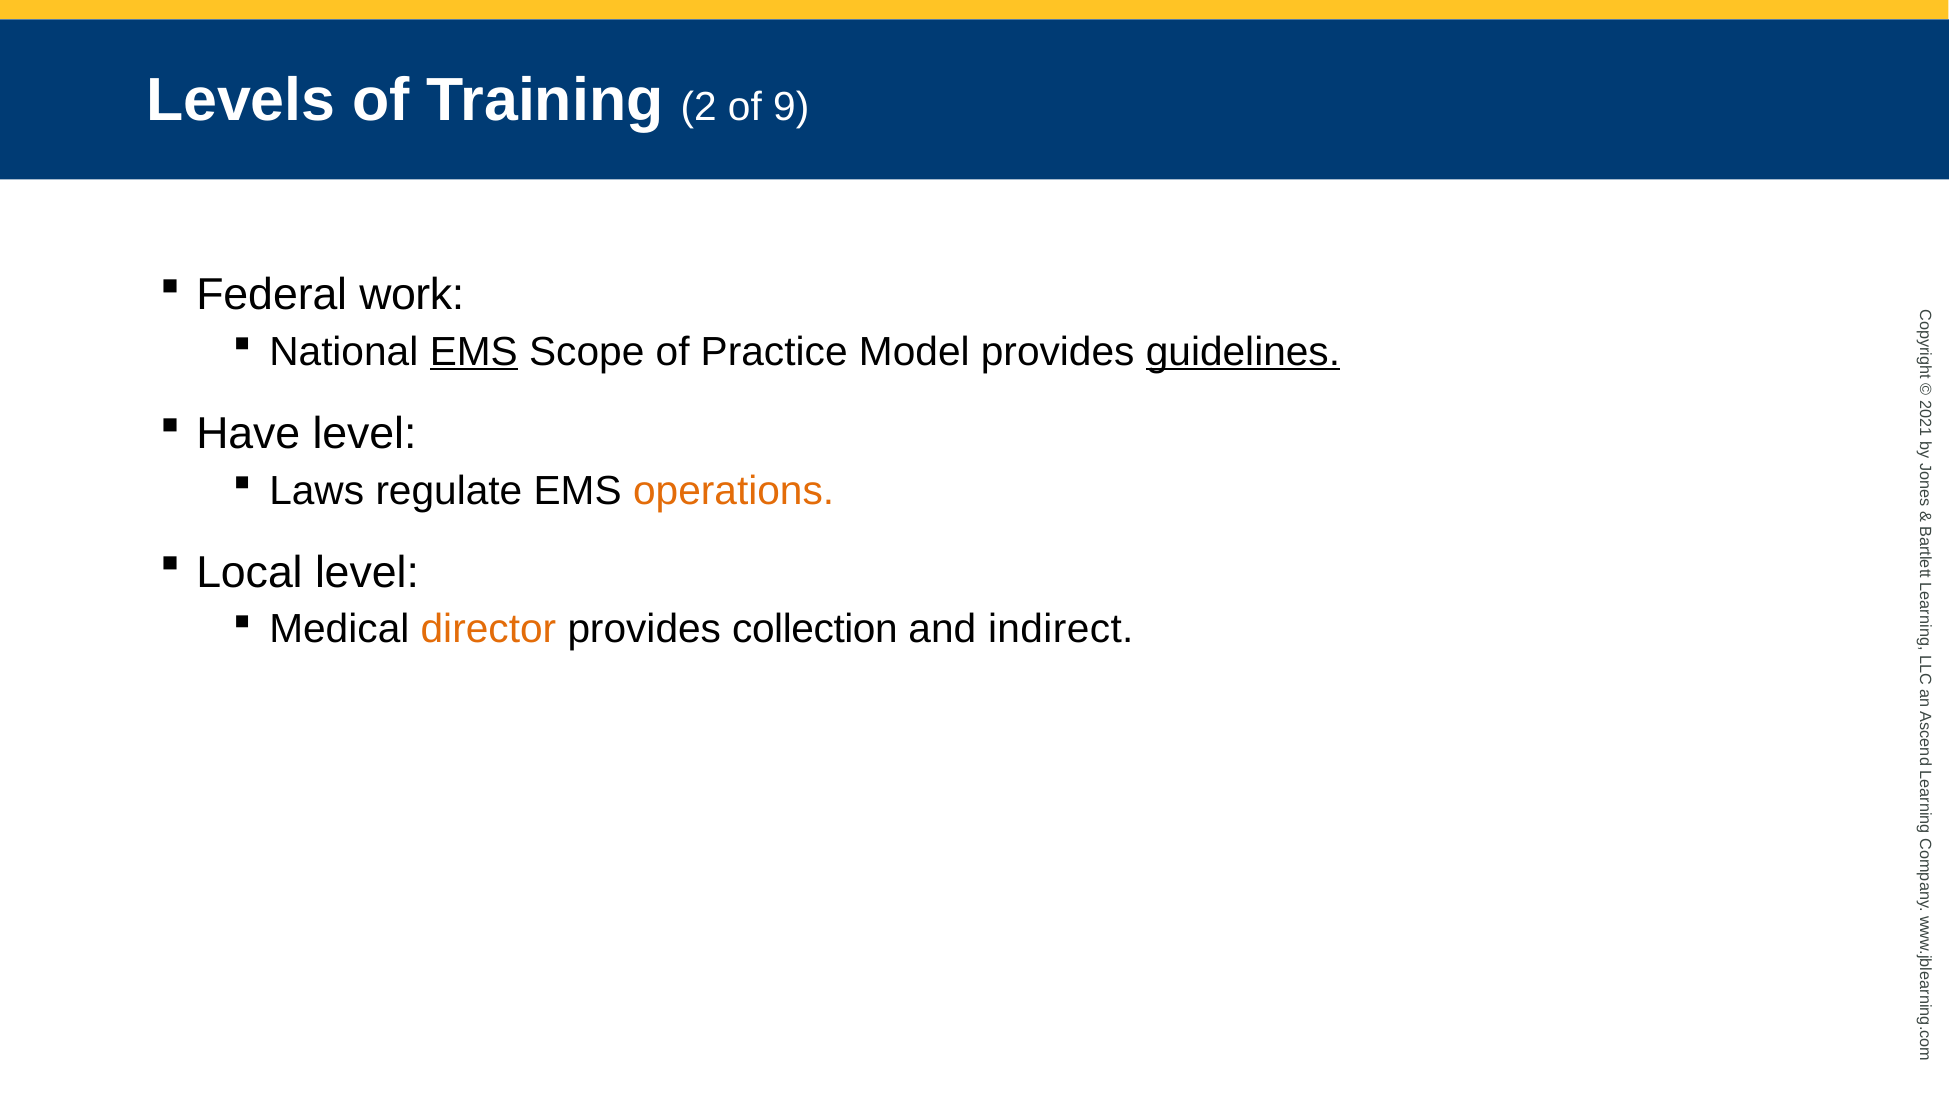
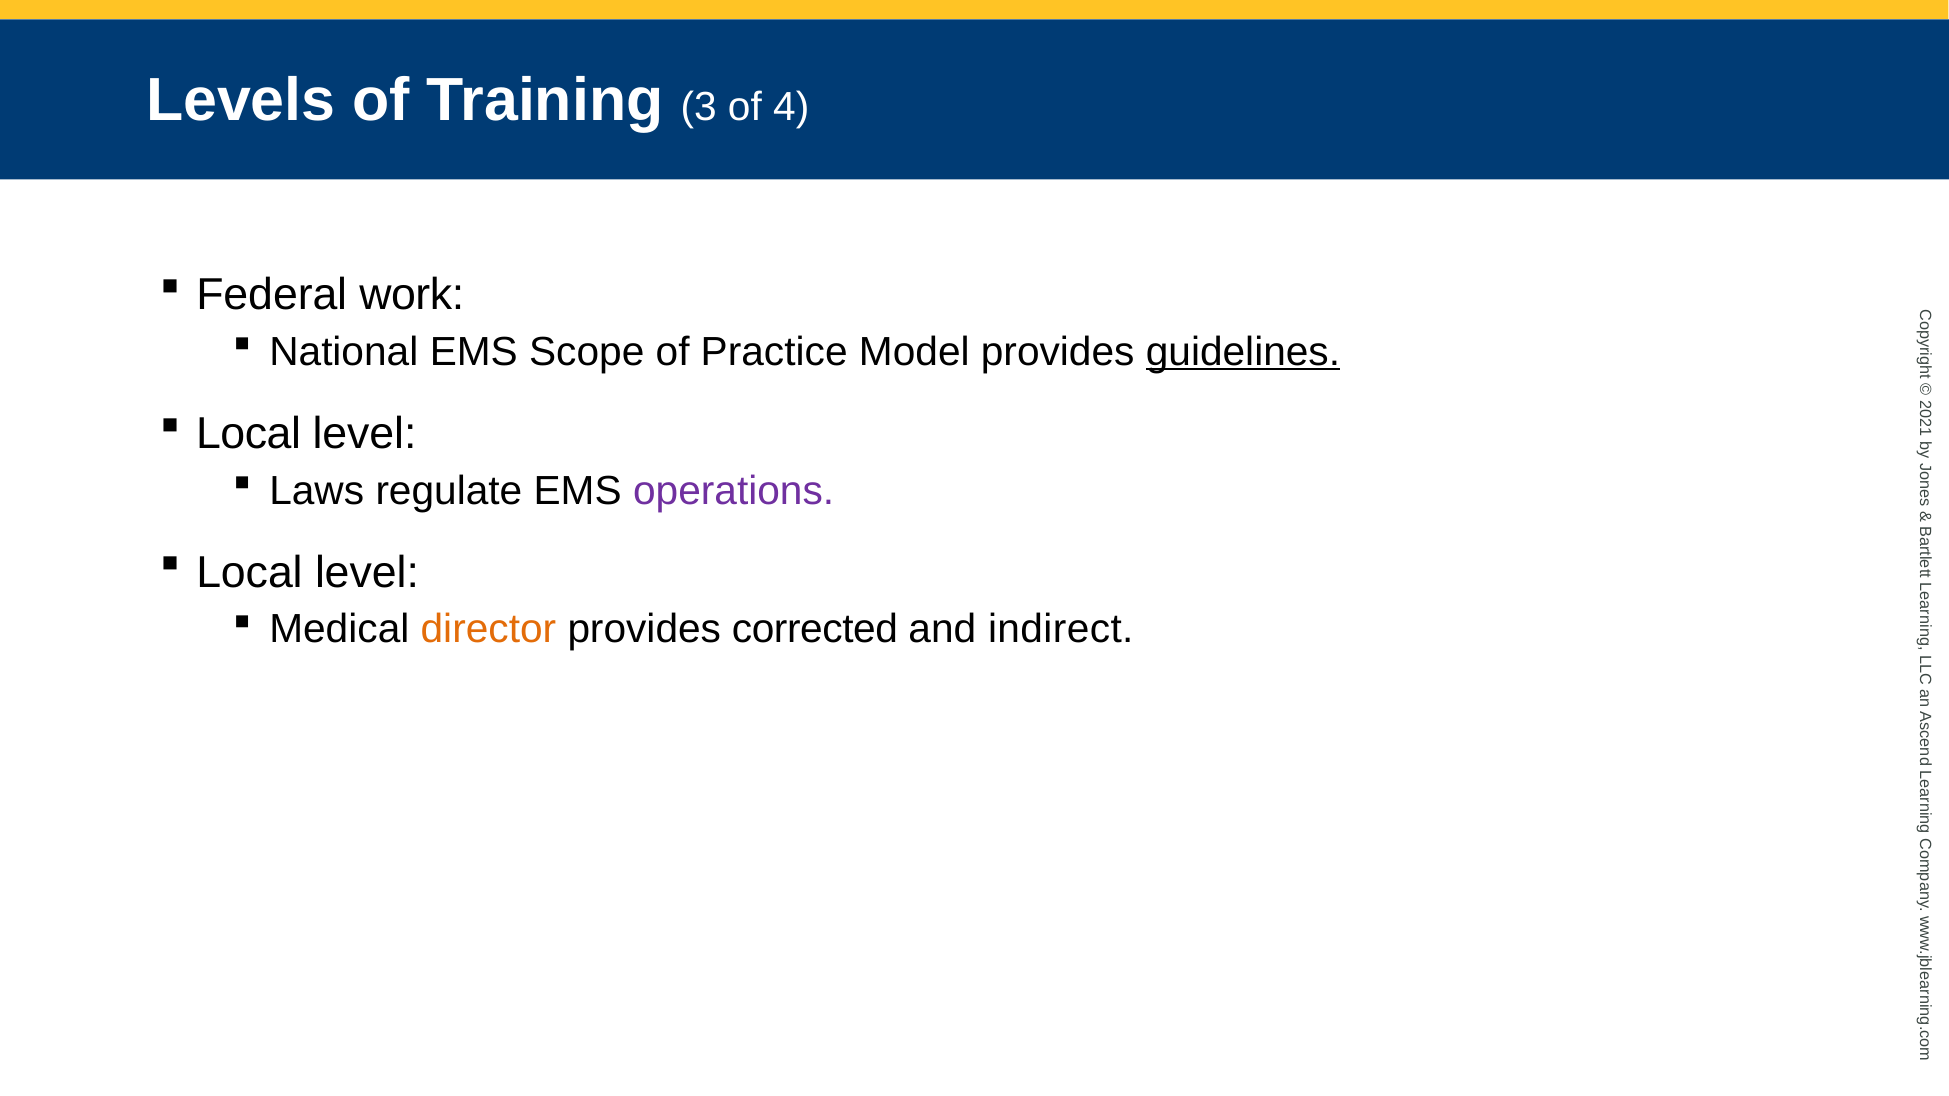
Training 2: 2 -> 3
9: 9 -> 4
EMS at (474, 352) underline: present -> none
Have at (248, 434): Have -> Local
operations colour: orange -> purple
collection: collection -> corrected
